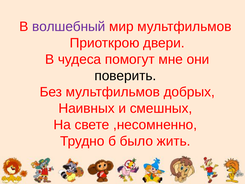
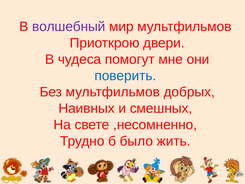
поверить colour: black -> blue
